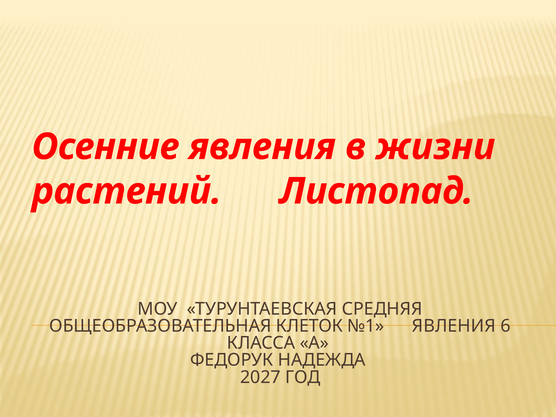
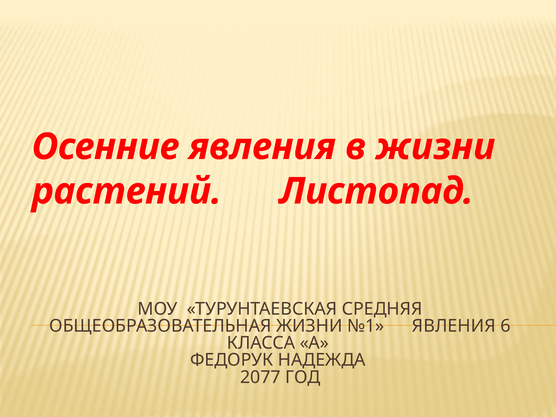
ОБЩЕОБРАЗОВАТЕЛЬНАЯ КЛЕТОК: КЛЕТОК -> ЖИЗНИ
2027: 2027 -> 2077
